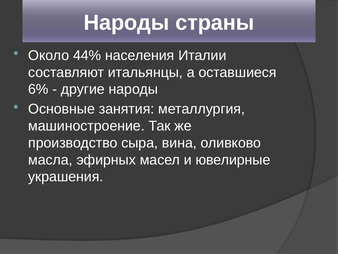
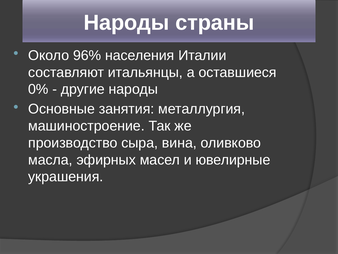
44%: 44% -> 96%
6%: 6% -> 0%
